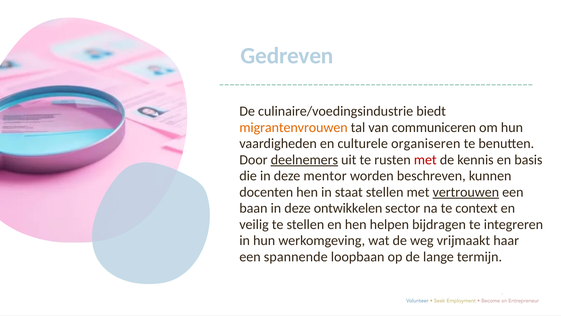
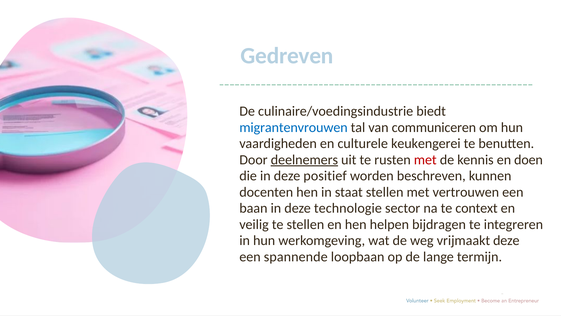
migrantenvrouwen colour: orange -> blue
organiseren: organiseren -> keukengerei
basis: basis -> doen
mentor: mentor -> positief
vertrouwen underline: present -> none
ontwikkelen: ontwikkelen -> technologie
vrijmaakt haar: haar -> deze
